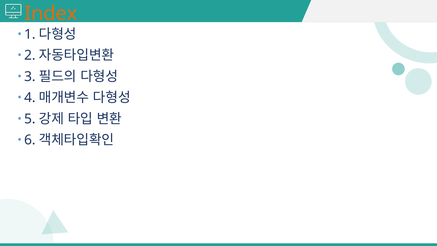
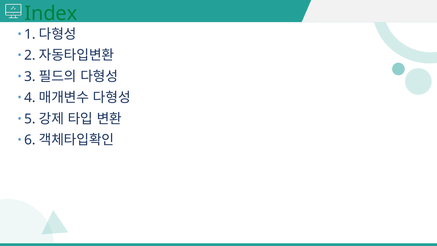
Index colour: orange -> green
